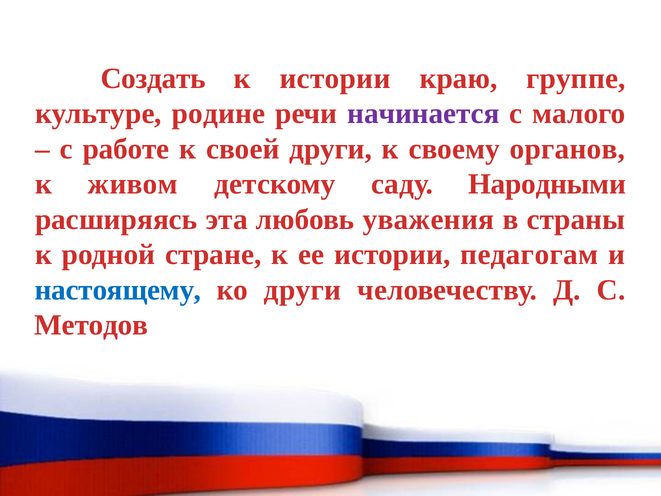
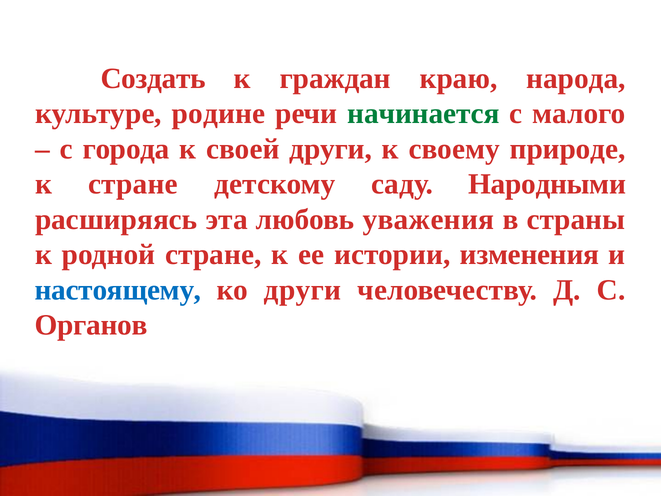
к истории: истории -> граждан
группе: группе -> народа
начинается colour: purple -> green
работе: работе -> города
органов: органов -> природе
к живом: живом -> стране
педагогам: педагогам -> изменения
Методов: Методов -> Органов
